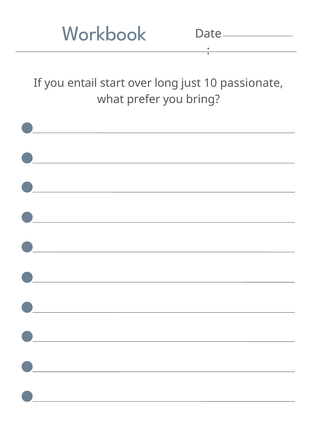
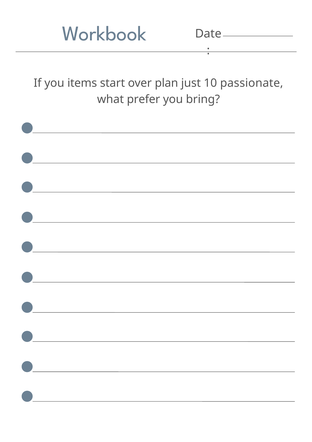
entail: entail -> items
long: long -> plan
